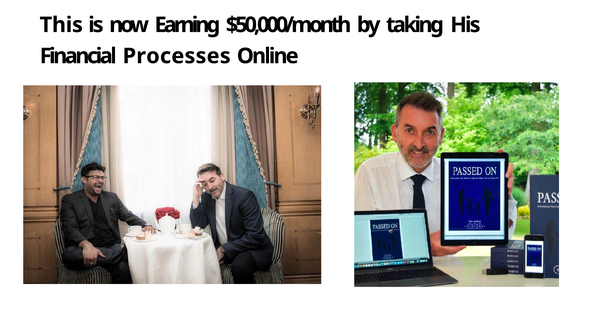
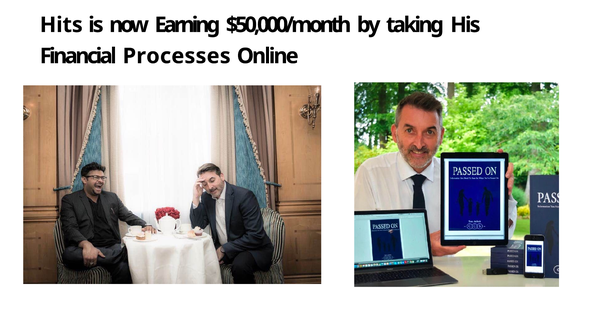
This: This -> Hits
